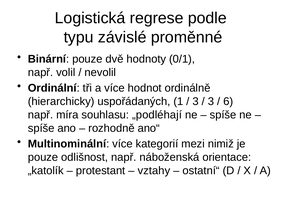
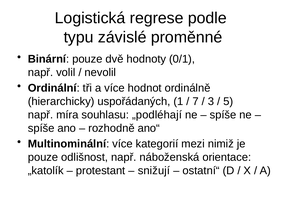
3 at (196, 101): 3 -> 7
6: 6 -> 5
vztahy: vztahy -> snižují
